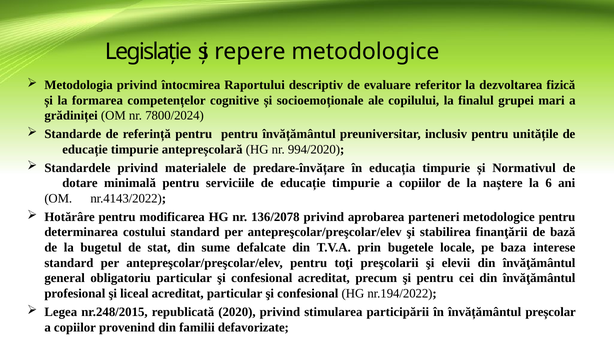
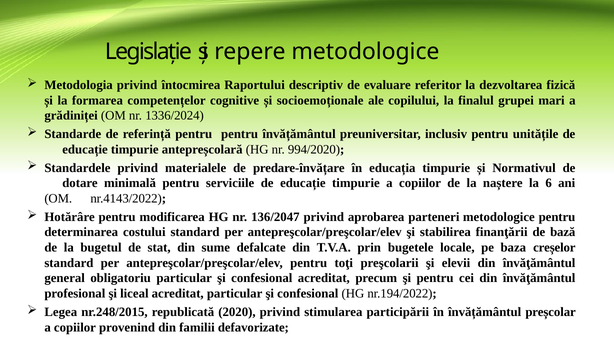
7800/2024: 7800/2024 -> 1336/2024
136/2078: 136/2078 -> 136/2047
interese: interese -> creșelor
